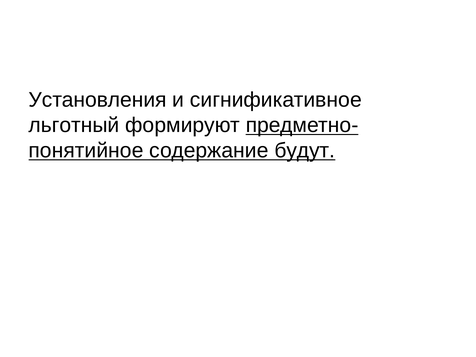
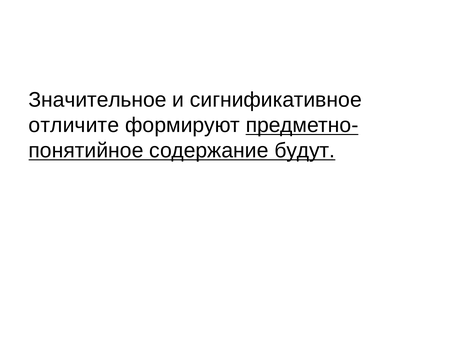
Установления: Установления -> Значительное
льготный: льготный -> отличите
